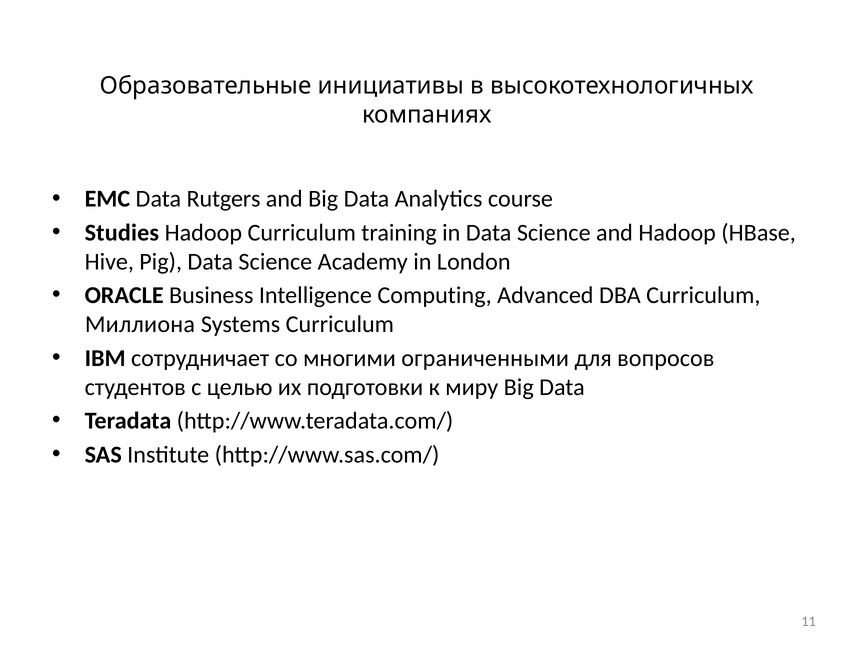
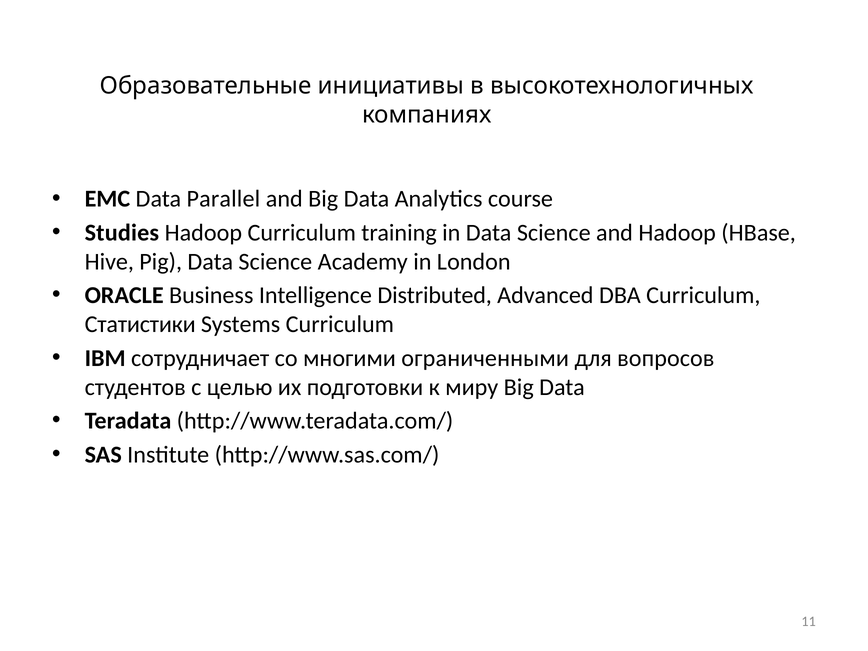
Rutgers: Rutgers -> Parallel
Computing: Computing -> Distributed
Миллиона: Миллиона -> Статистики
